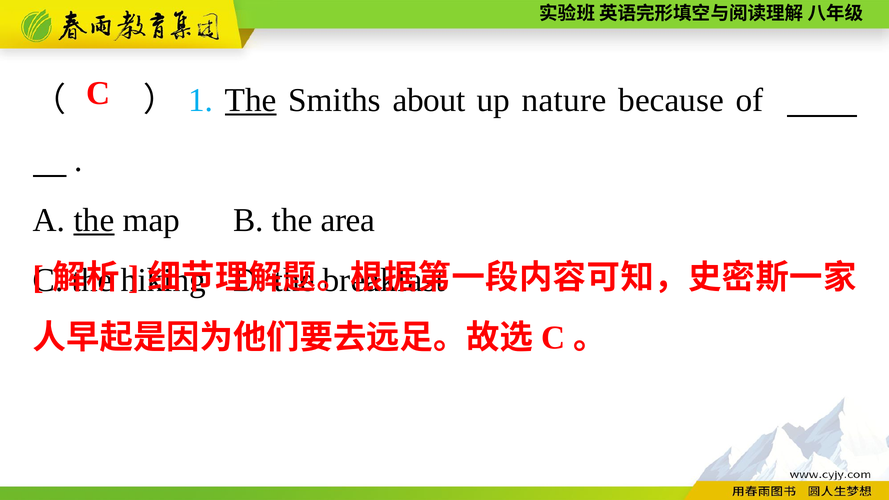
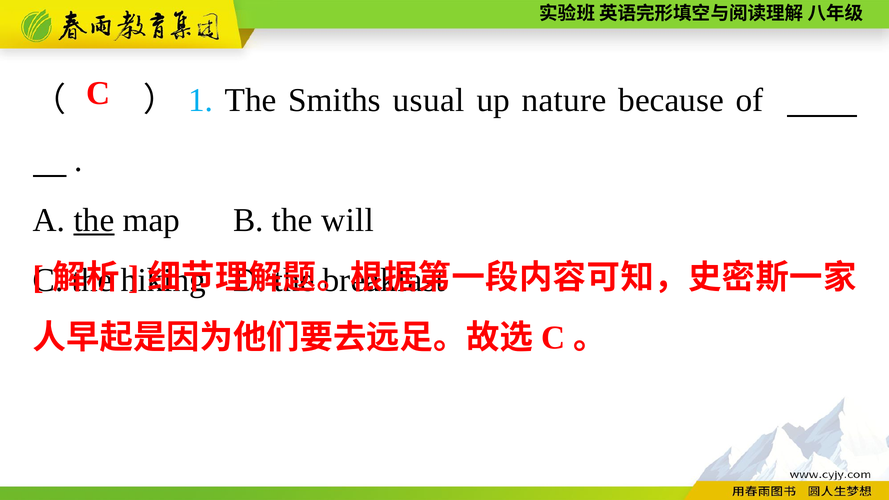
The at (251, 100) underline: present -> none
about: about -> usual
area: area -> will
